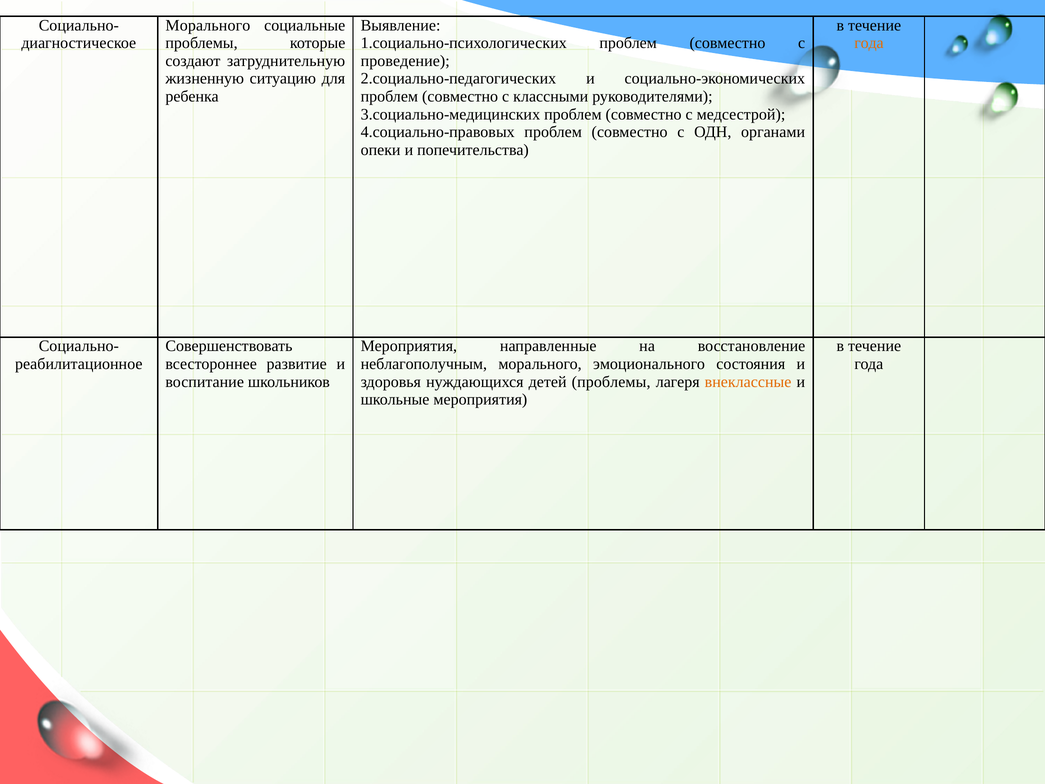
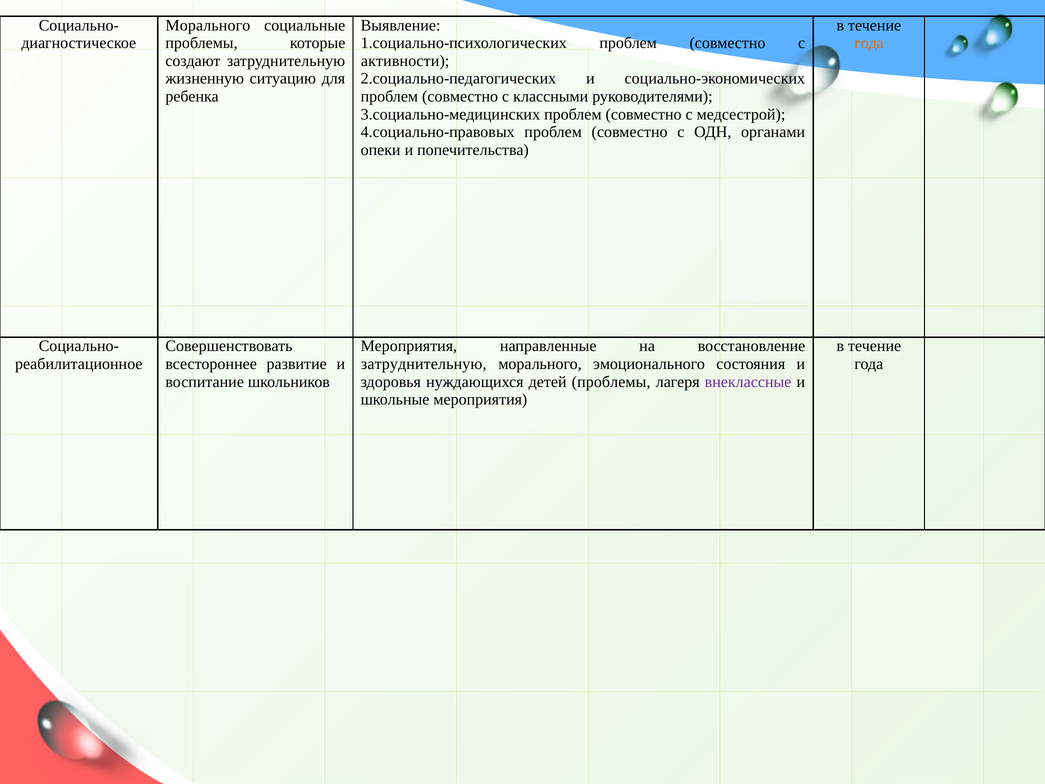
проведение: проведение -> активности
неблагополучным at (424, 364): неблагополучным -> затруднительную
внеклассные colour: orange -> purple
